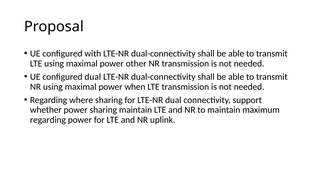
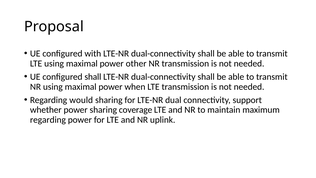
configured dual: dual -> shall
where: where -> would
sharing maintain: maintain -> coverage
